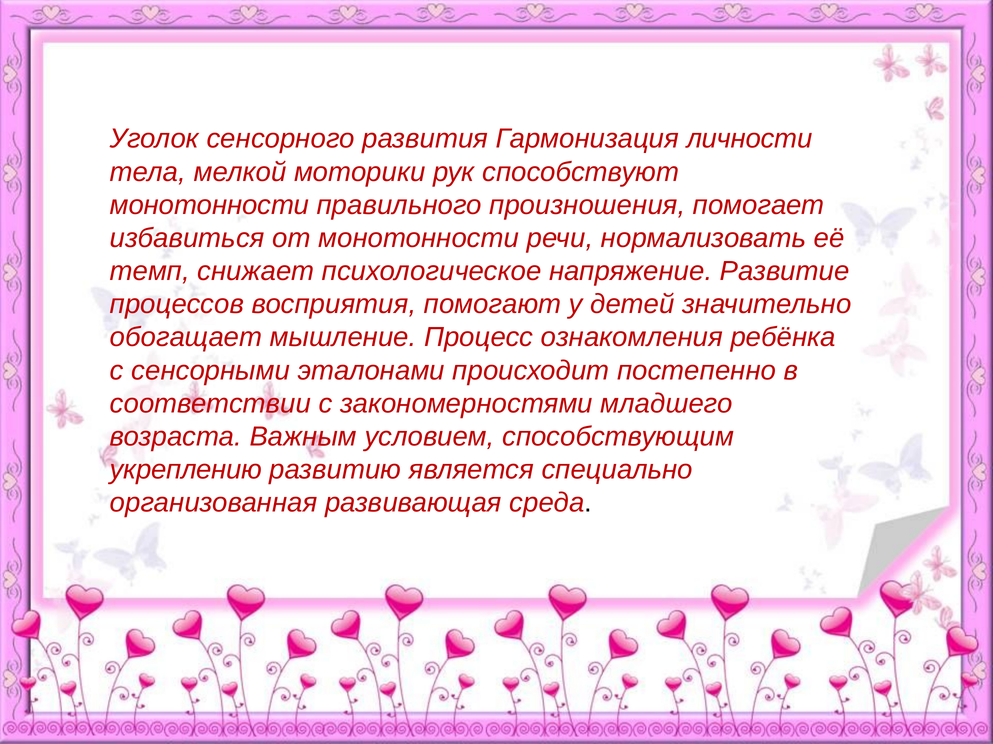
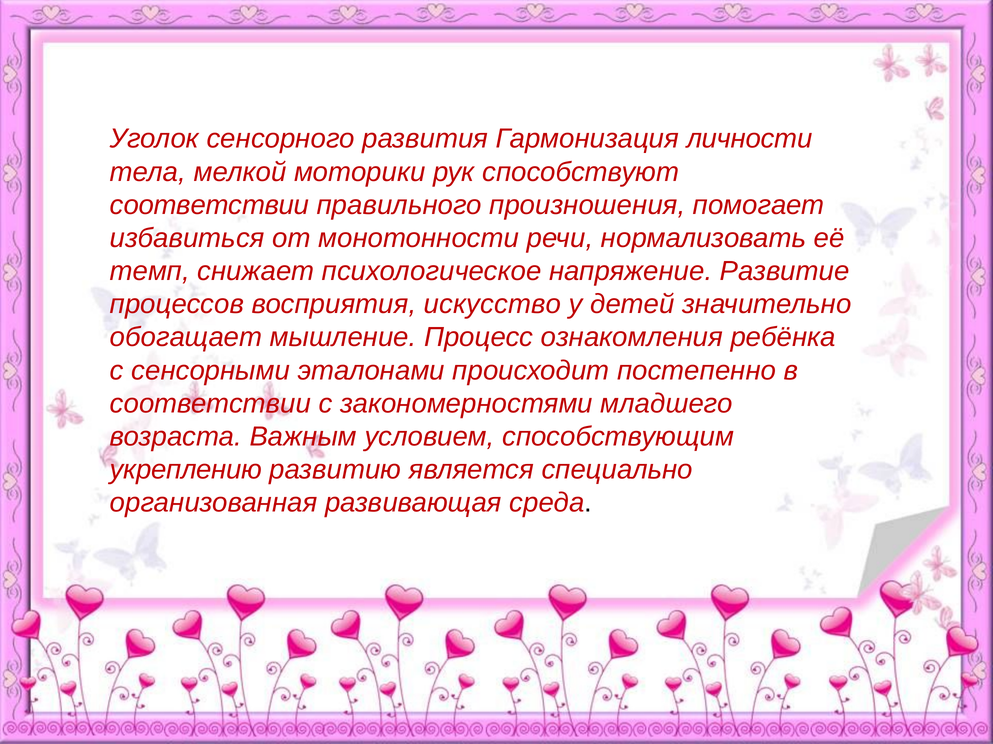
монотонности at (210, 205): монотонности -> соответствии
помогают: помогают -> искусство
